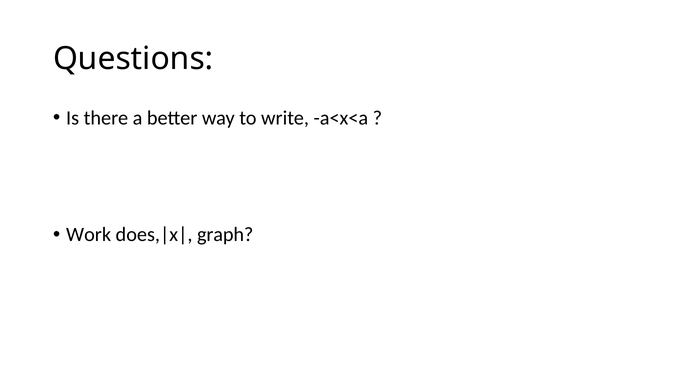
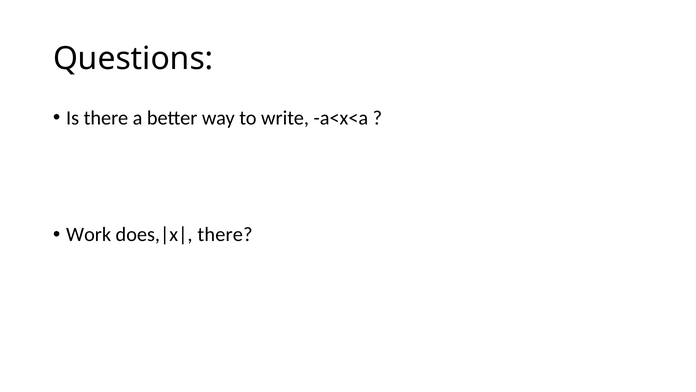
graph at (225, 234): graph -> there
